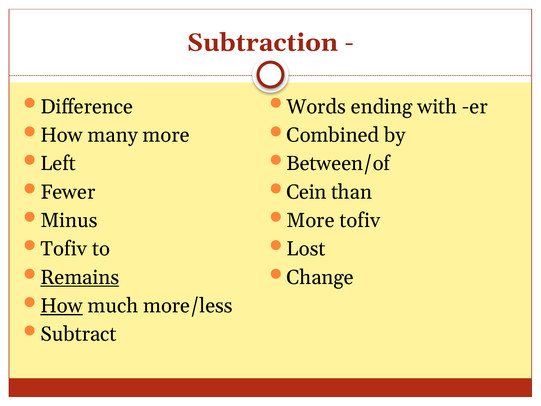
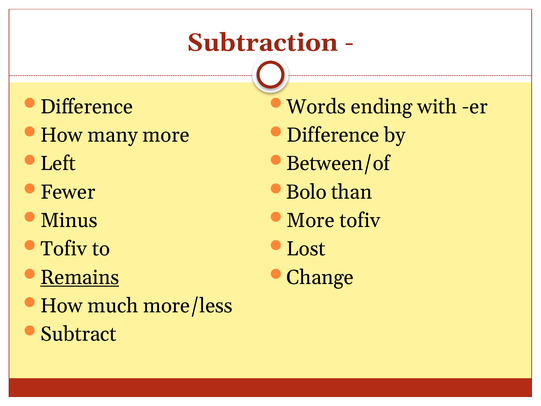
Combined at (333, 135): Combined -> Difference
Cein: Cein -> Bolo
How at (62, 306) underline: present -> none
